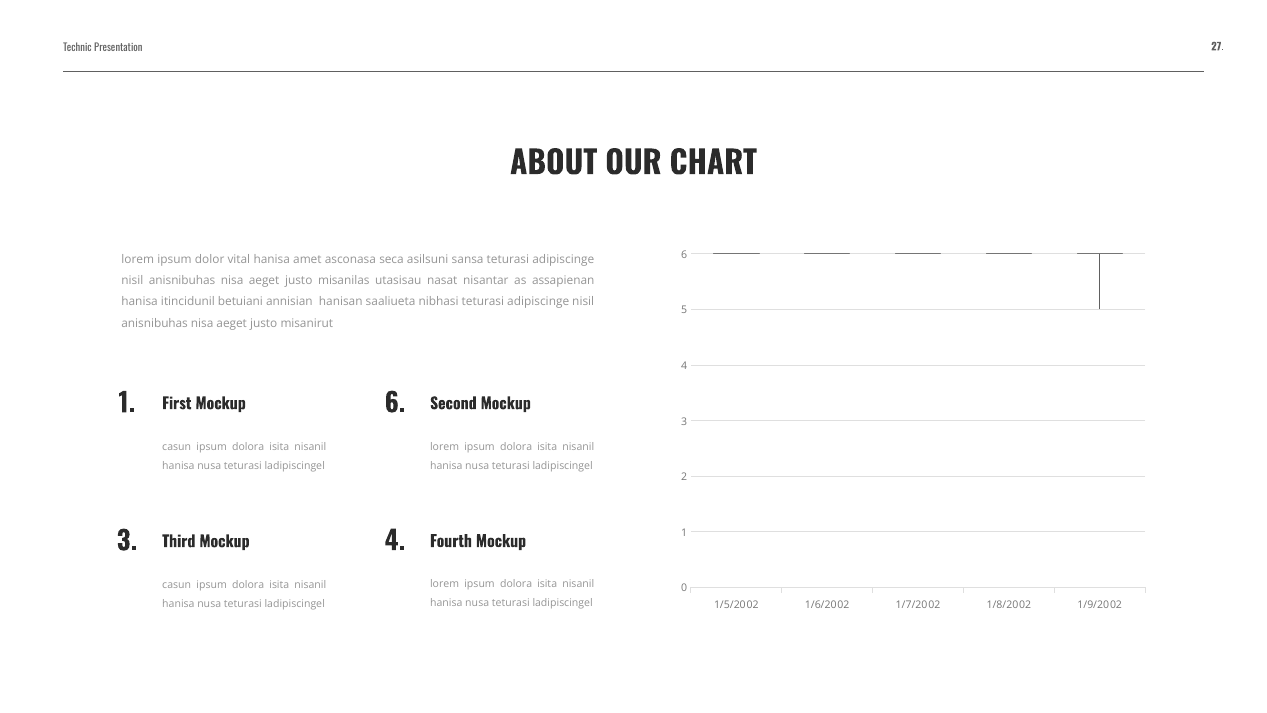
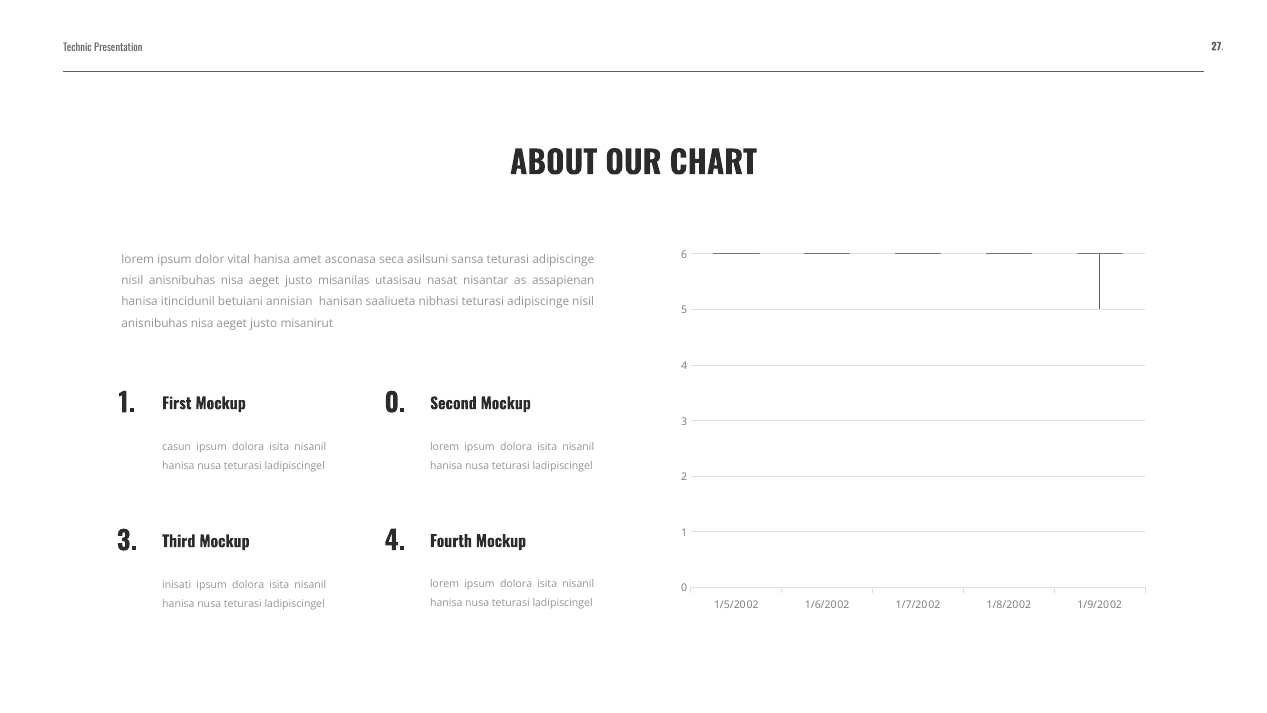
Mockup 6: 6 -> 0
casun at (177, 584): casun -> inisati
